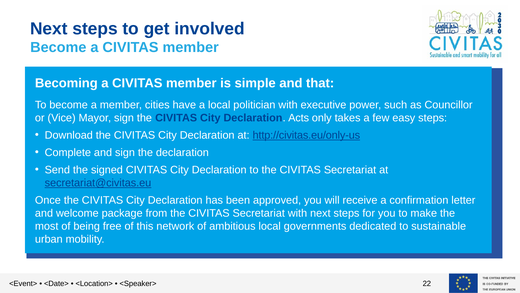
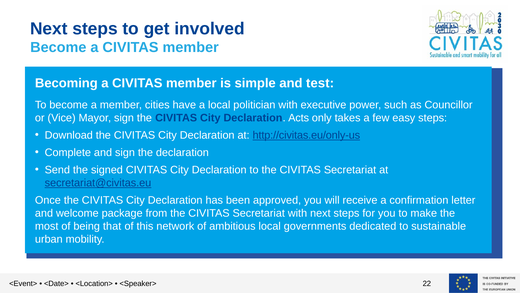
that: that -> test
free: free -> that
